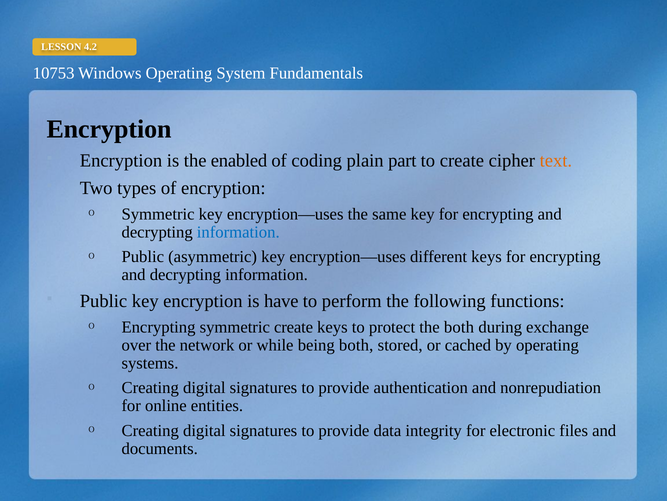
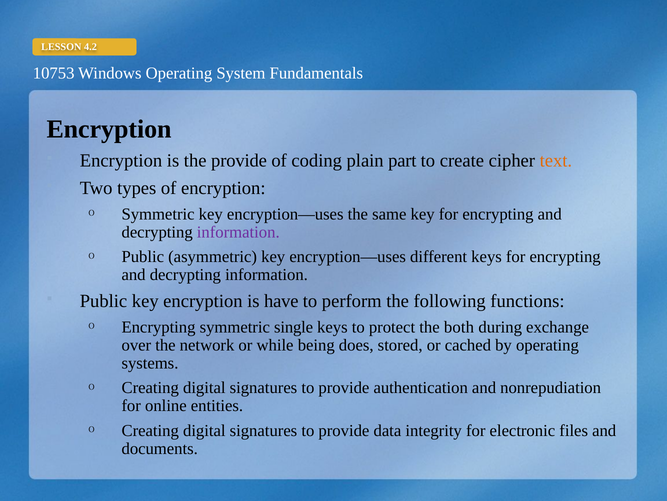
the enabled: enabled -> provide
information at (238, 232) colour: blue -> purple
symmetric create: create -> single
being both: both -> does
